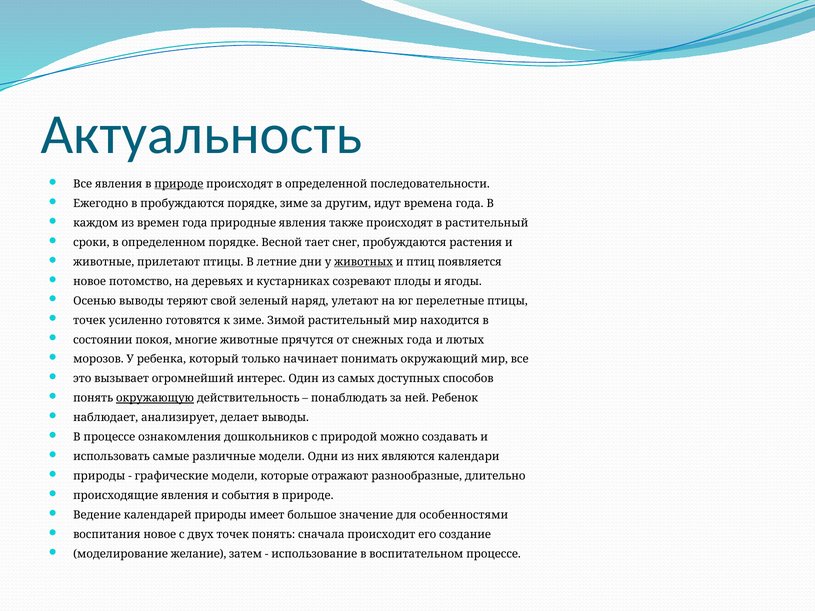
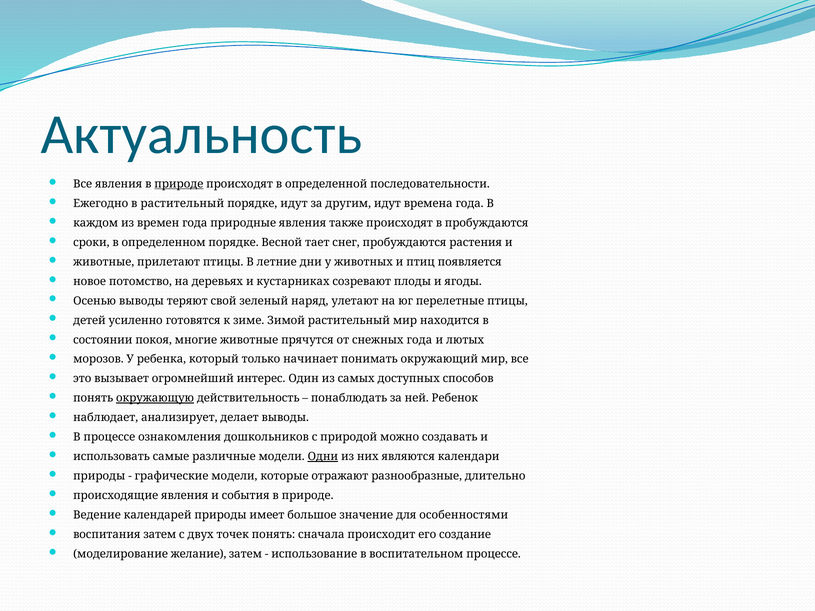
в пробуждаются: пробуждаются -> растительный
порядке зиме: зиме -> идут
в растительный: растительный -> пробуждаются
животных underline: present -> none
точек at (89, 320): точек -> детей
Одни underline: none -> present
воспитания новое: новое -> затем
